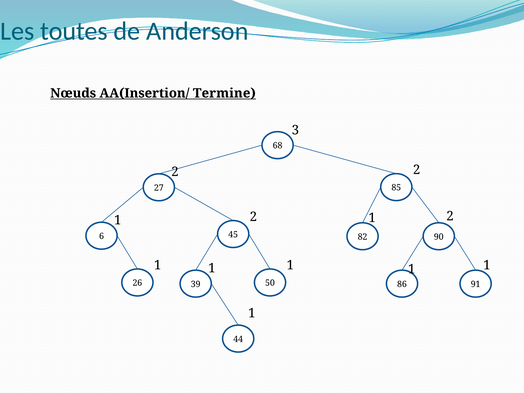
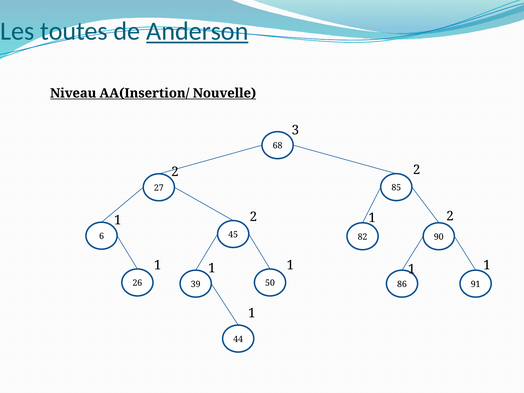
Anderson underline: none -> present
Nœuds: Nœuds -> Niveau
Termine: Termine -> Nouvelle
